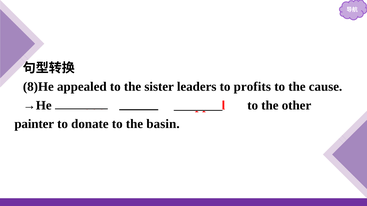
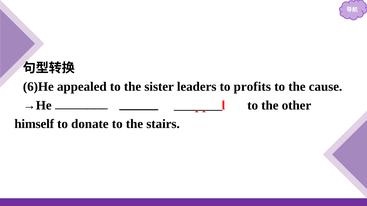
8)He: 8)He -> 6)He
painter: painter -> himself
basin: basin -> stairs
